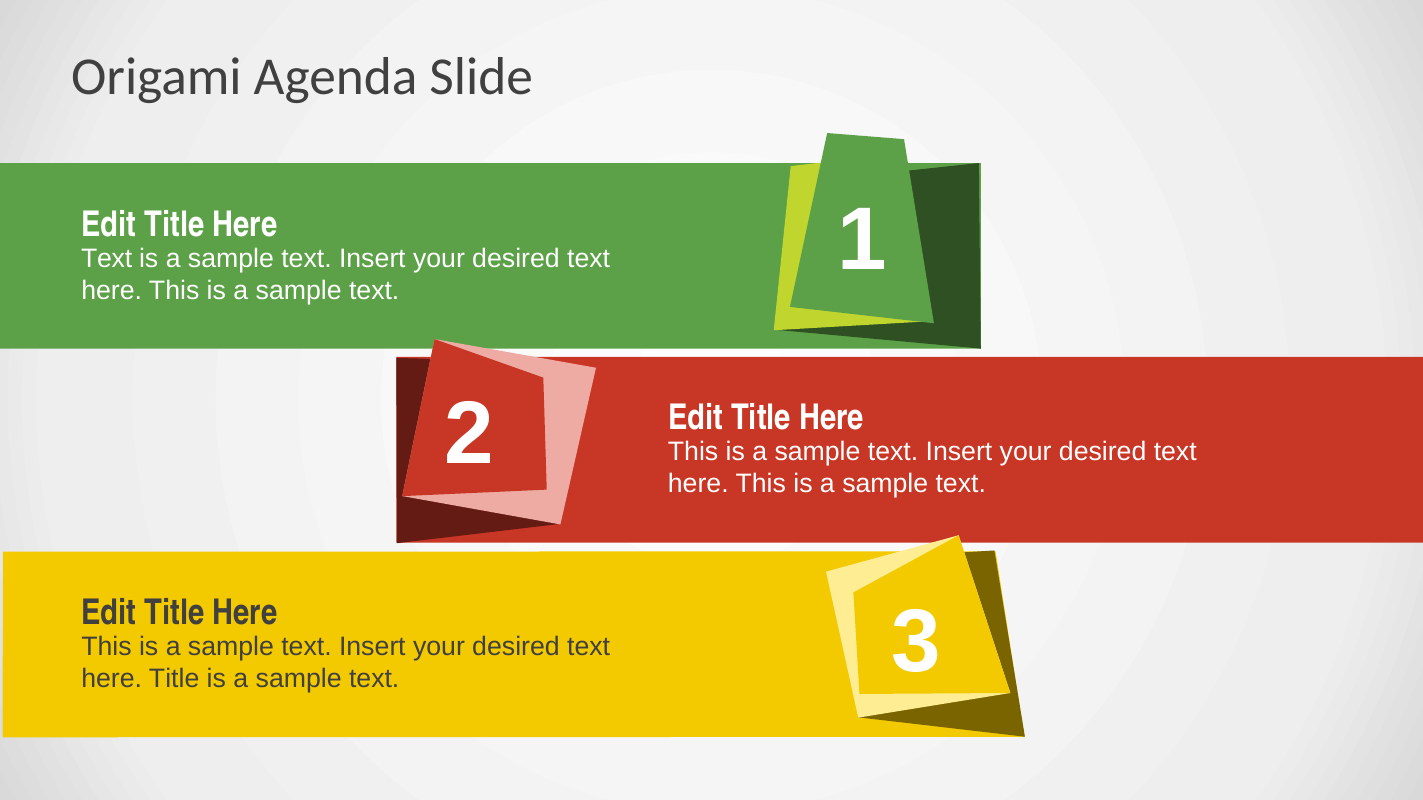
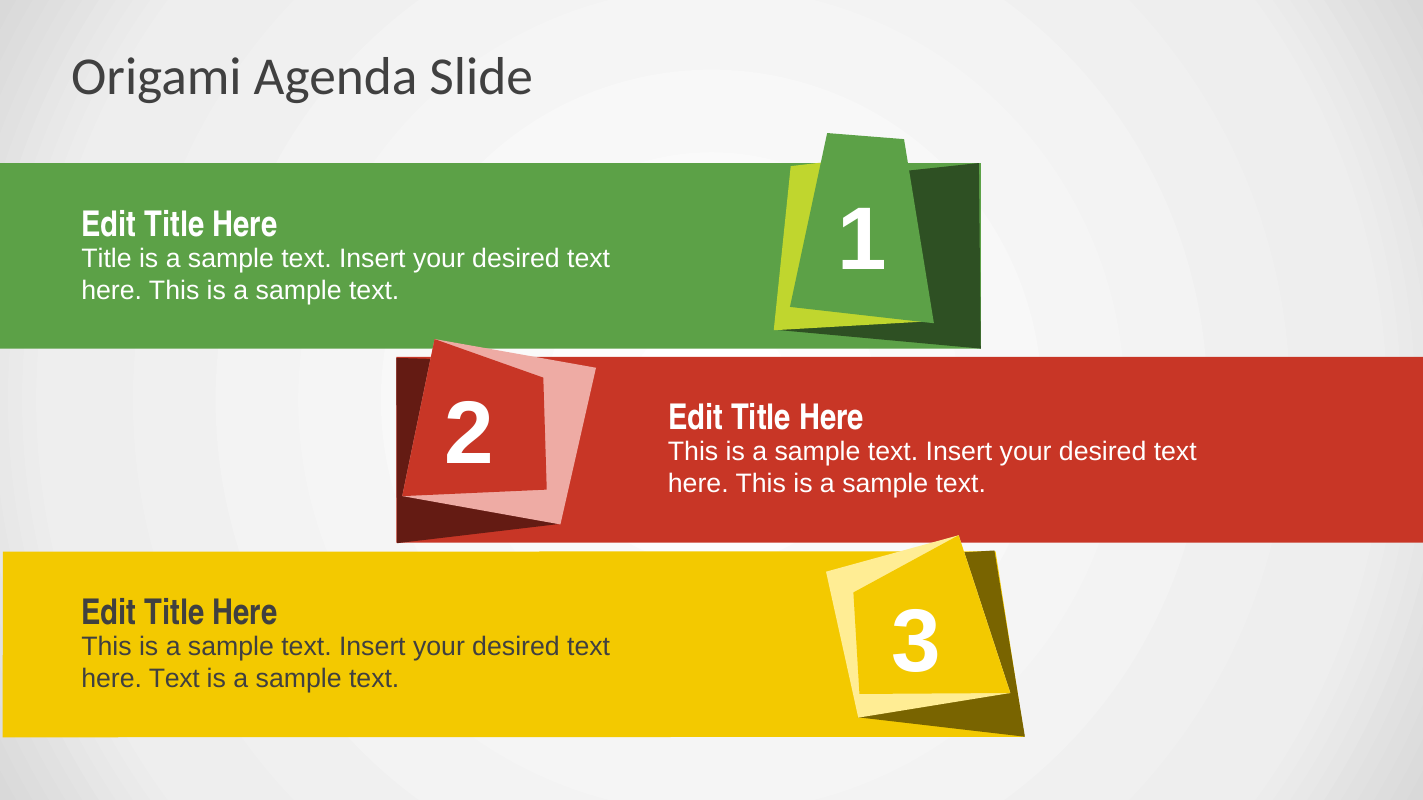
Text at (107, 259): Text -> Title
here Title: Title -> Text
